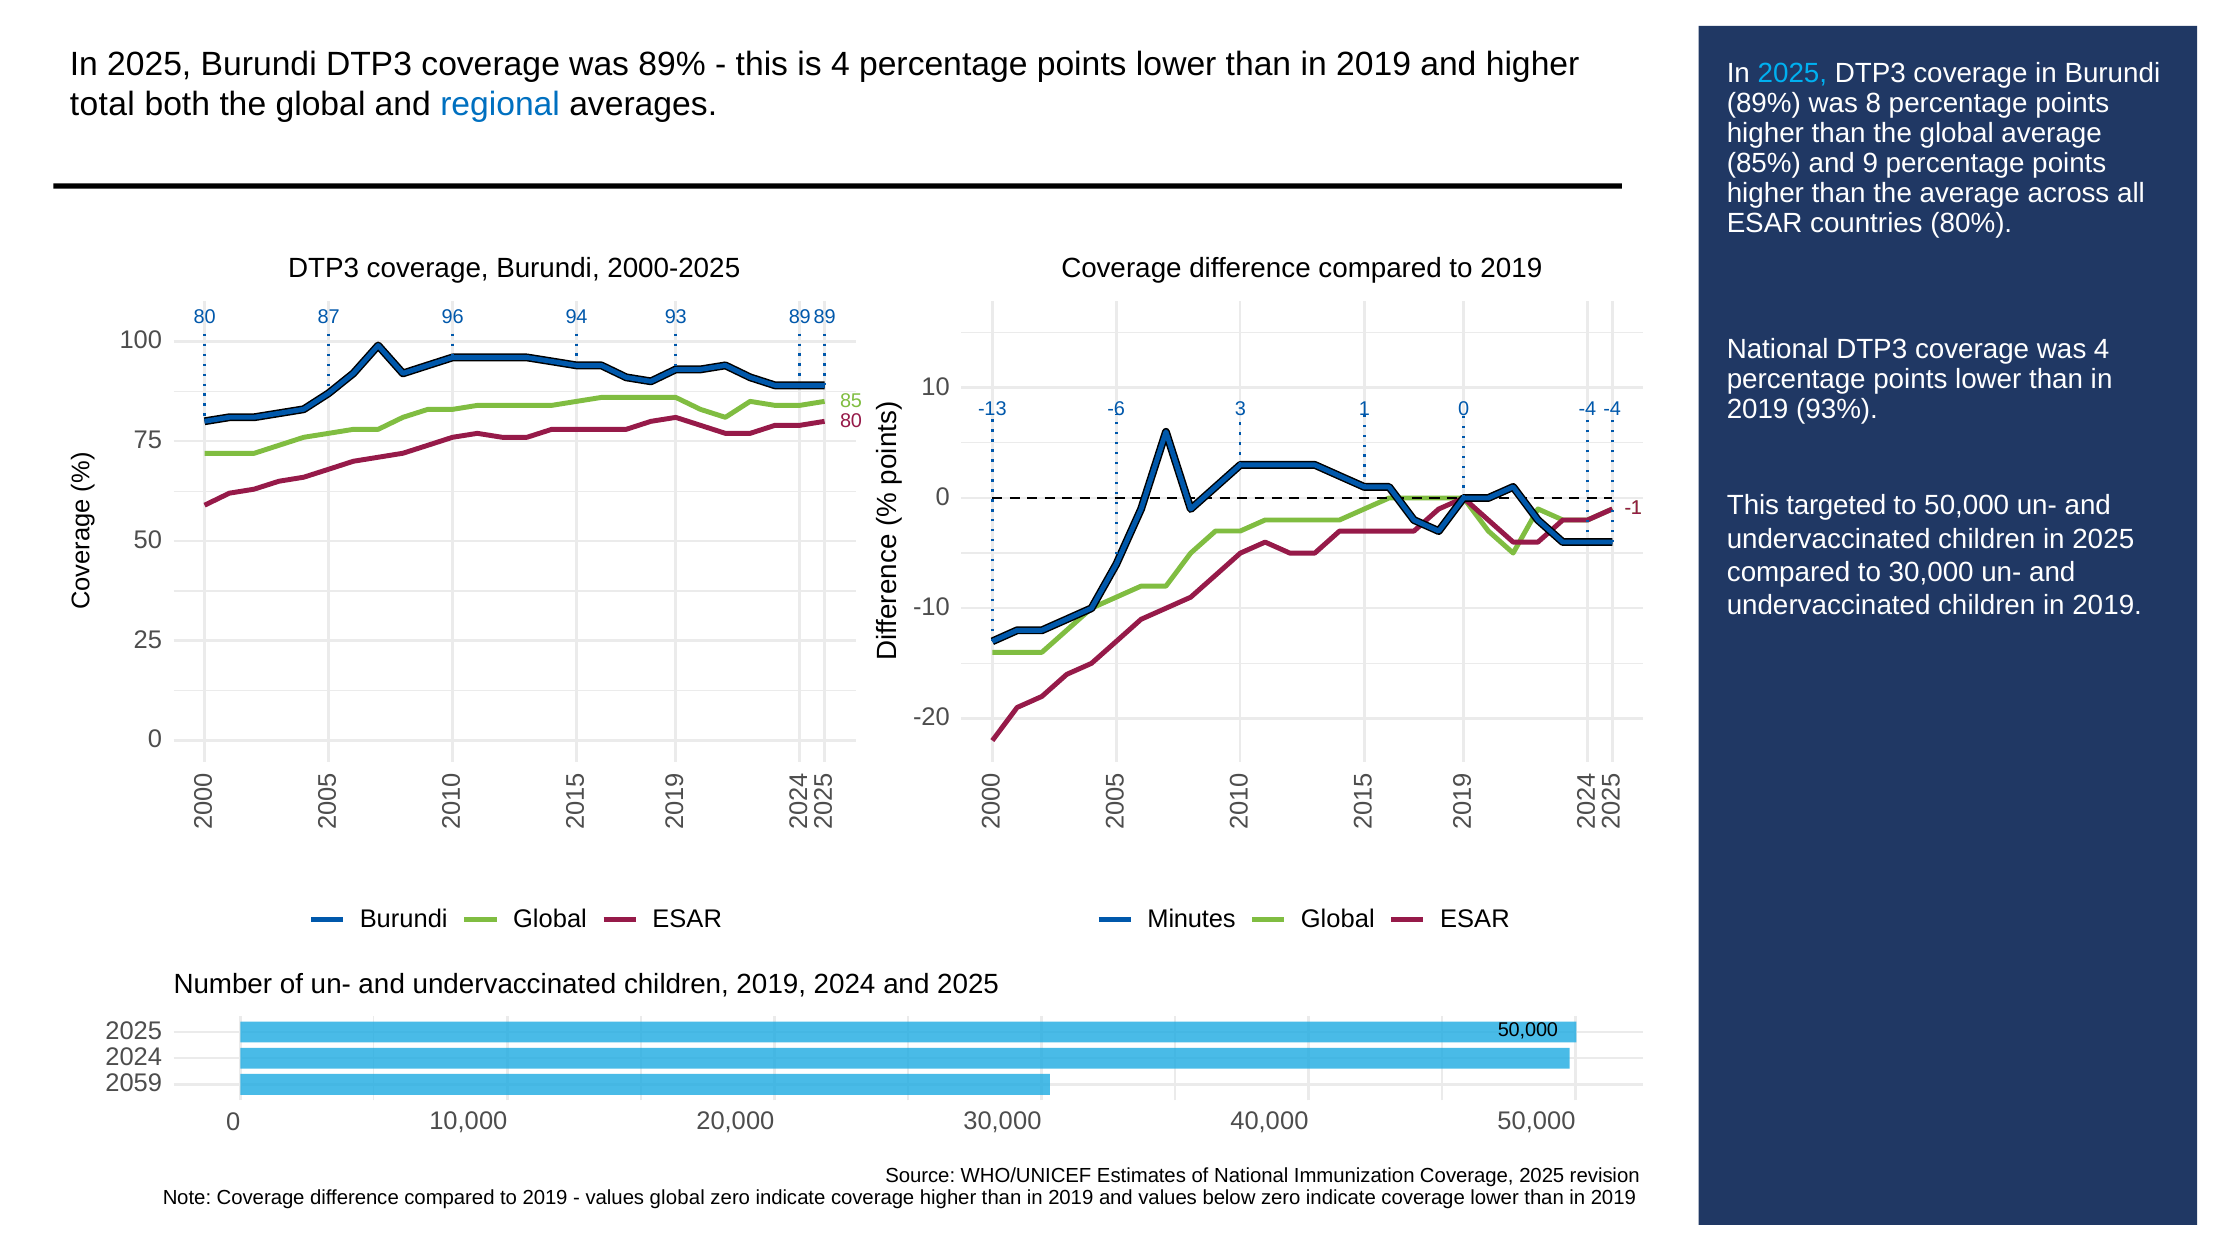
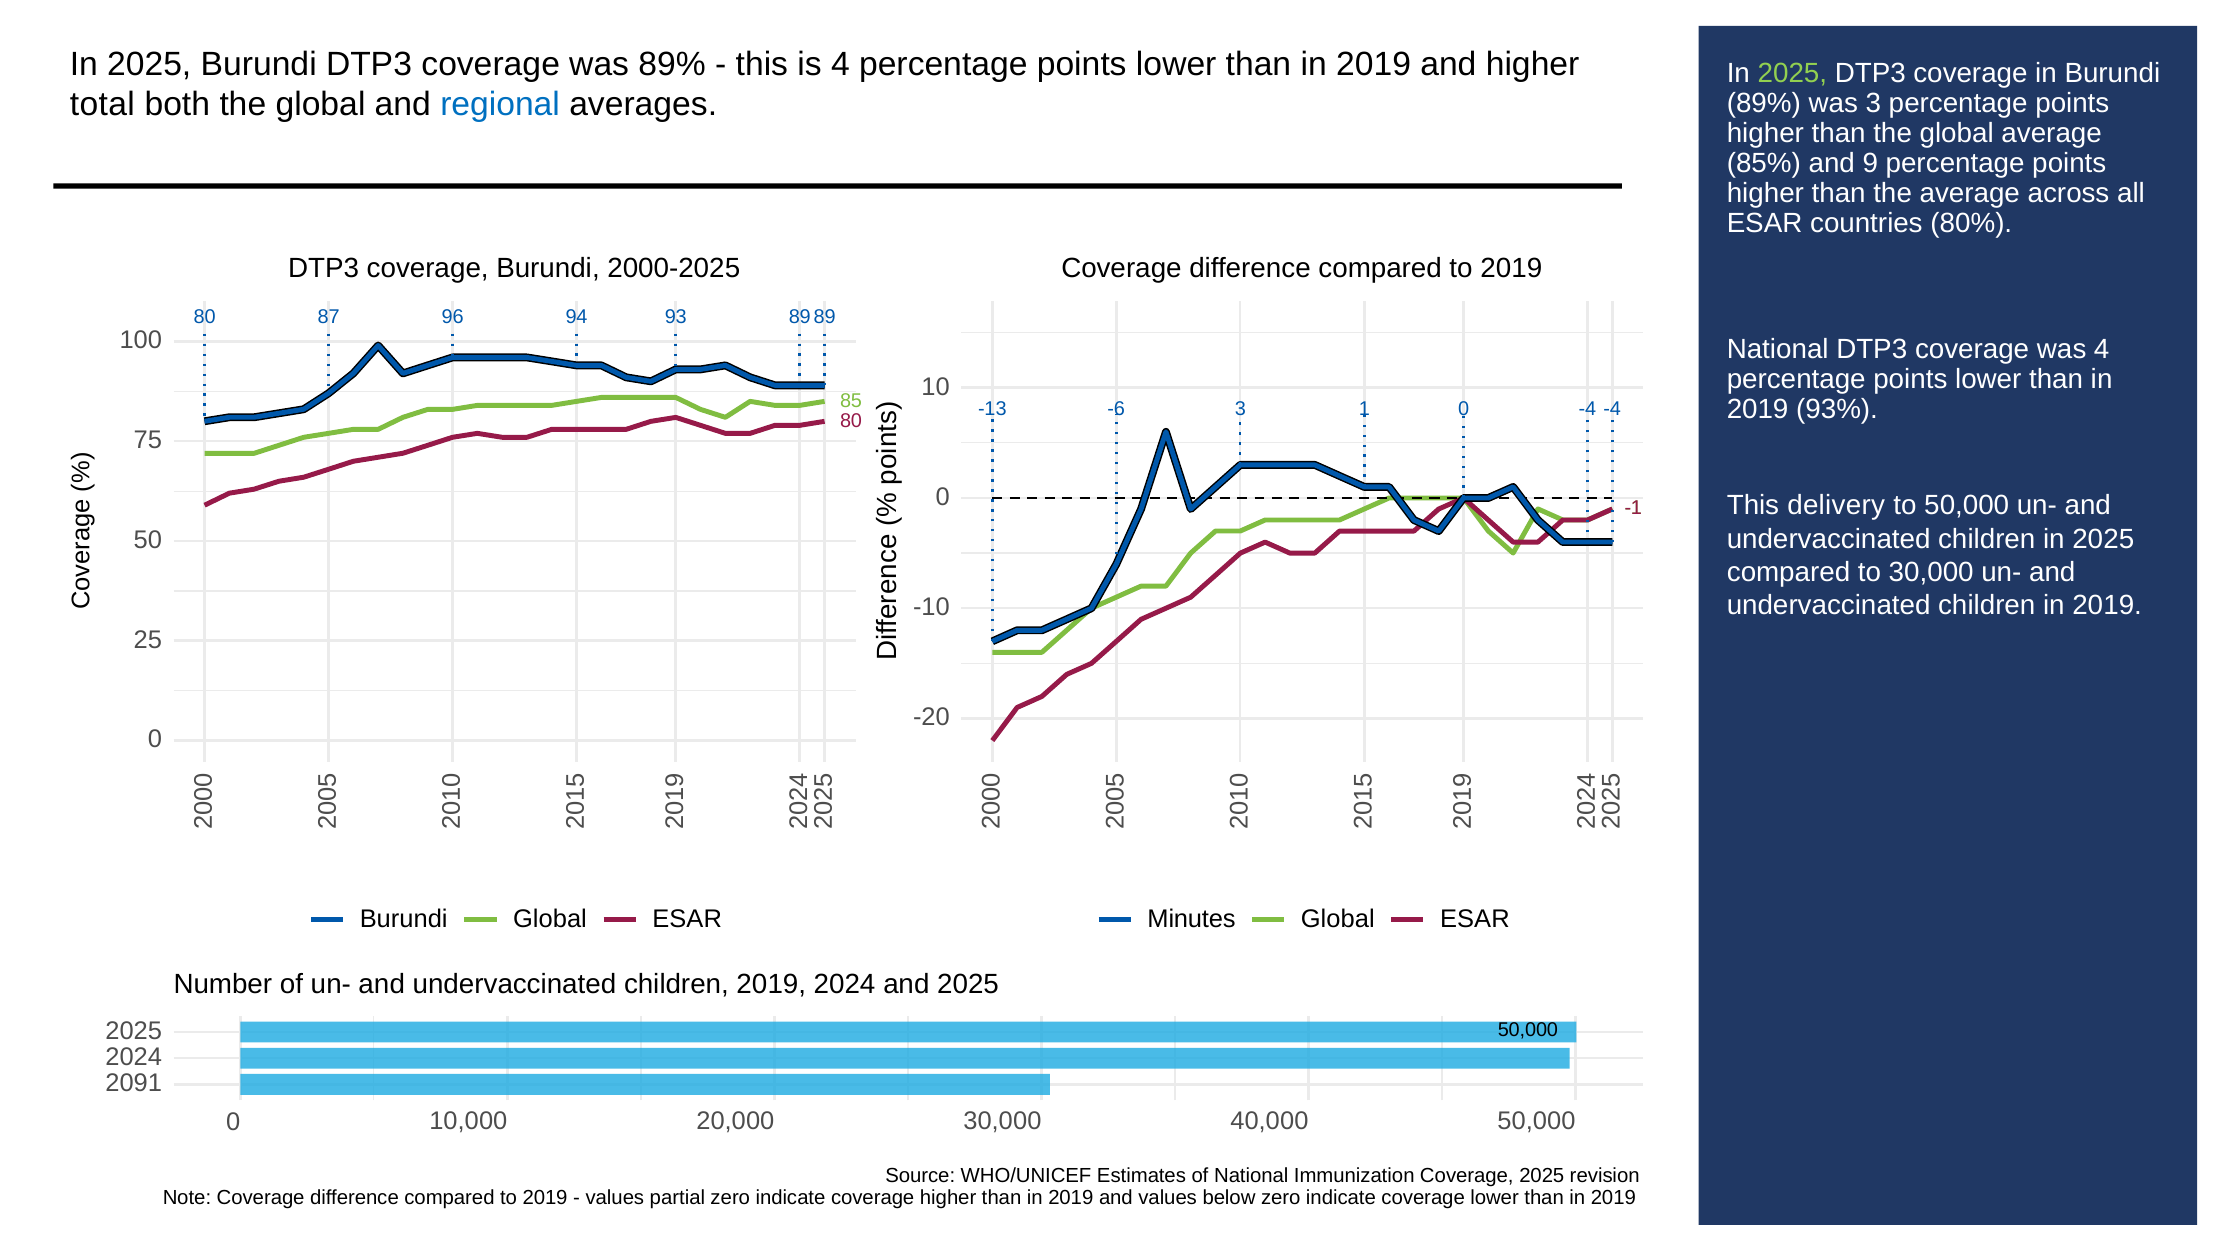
2025 at (1792, 73) colour: light blue -> light green
was 8: 8 -> 3
targeted: targeted -> delivery
2059: 2059 -> 2091
values global: global -> partial
